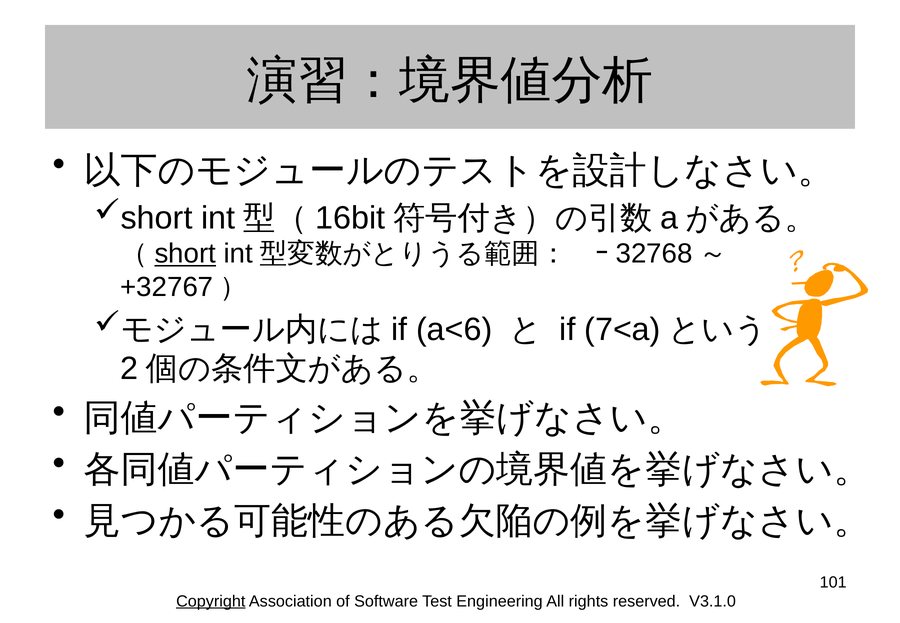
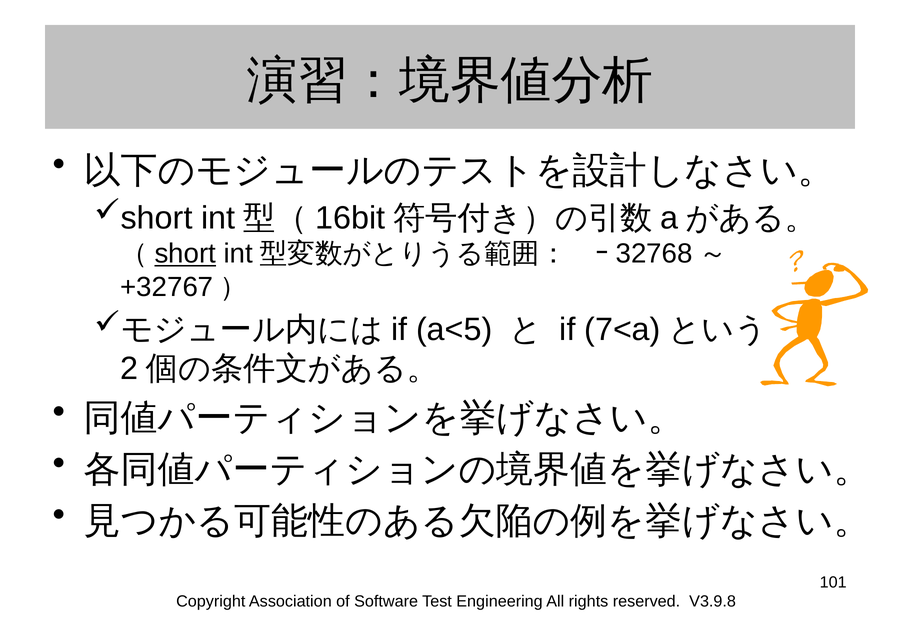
a<6: a<6 -> a<5
Copyright underline: present -> none
V3.1.0: V3.1.0 -> V3.9.8
